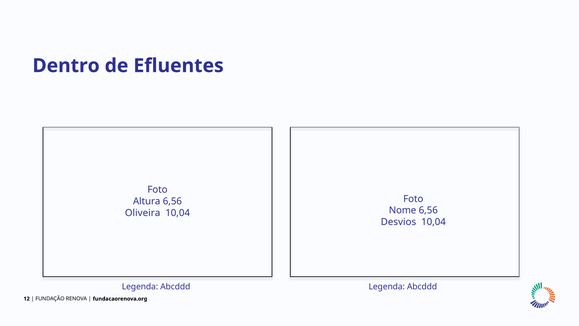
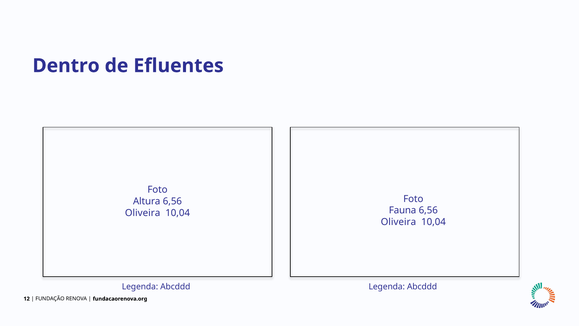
Nome: Nome -> Fauna
Desvios at (398, 222): Desvios -> Oliveira
